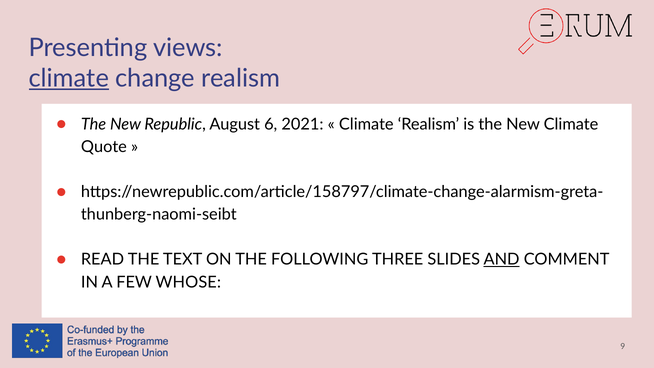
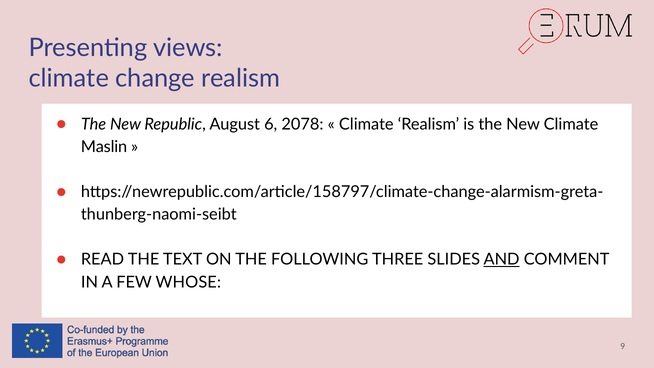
climate at (69, 78) underline: present -> none
2021: 2021 -> 2078
Quote: Quote -> Maslin
